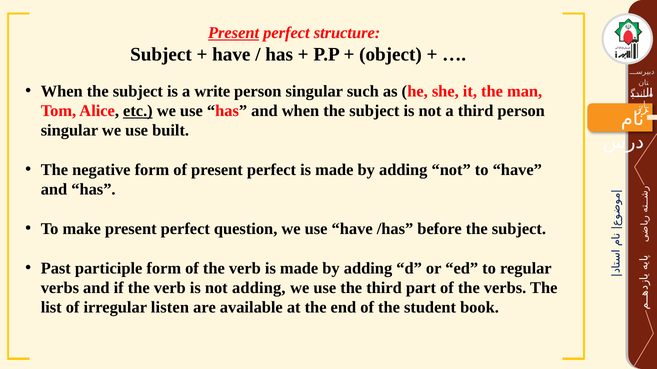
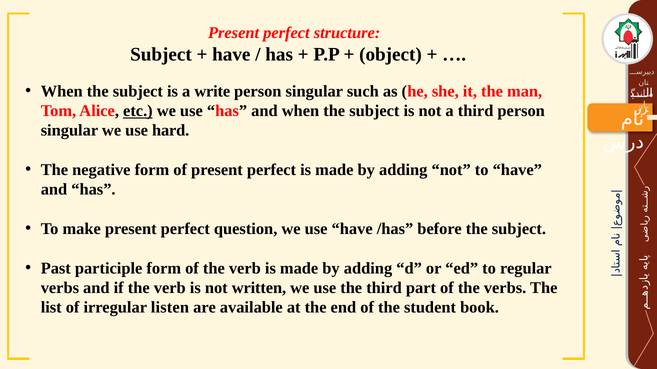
Present at (234, 33) underline: present -> none
built: built -> hard
not adding: adding -> written
